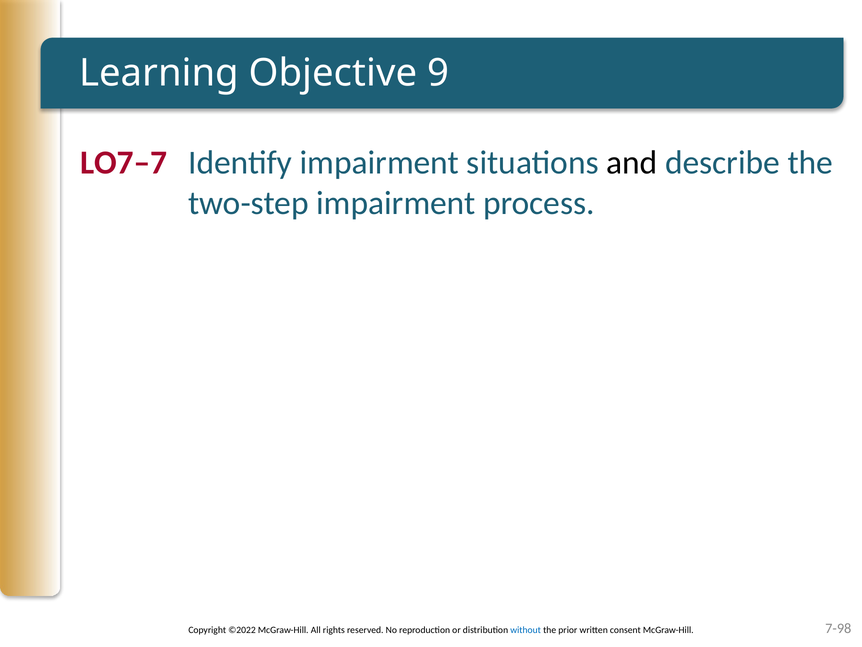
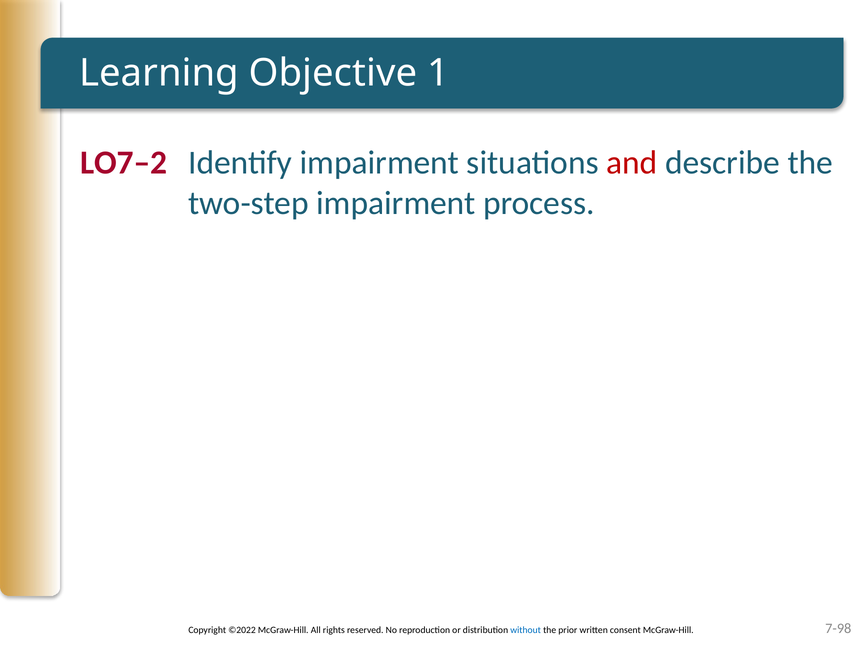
9: 9 -> 1
LO7–7: LO7–7 -> LO7–2
and colour: black -> red
